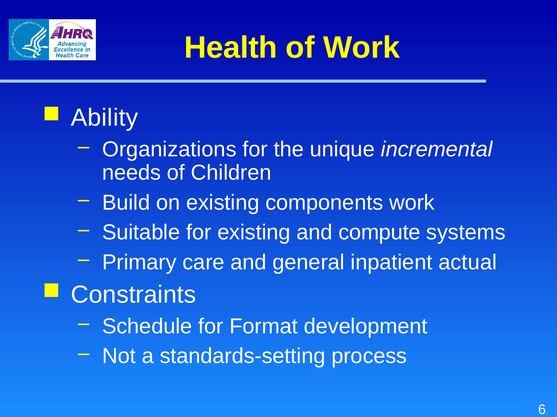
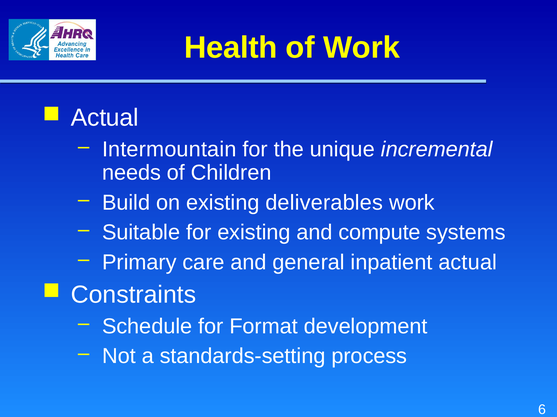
Ability at (105, 118): Ability -> Actual
Organizations: Organizations -> Intermountain
components: components -> deliverables
